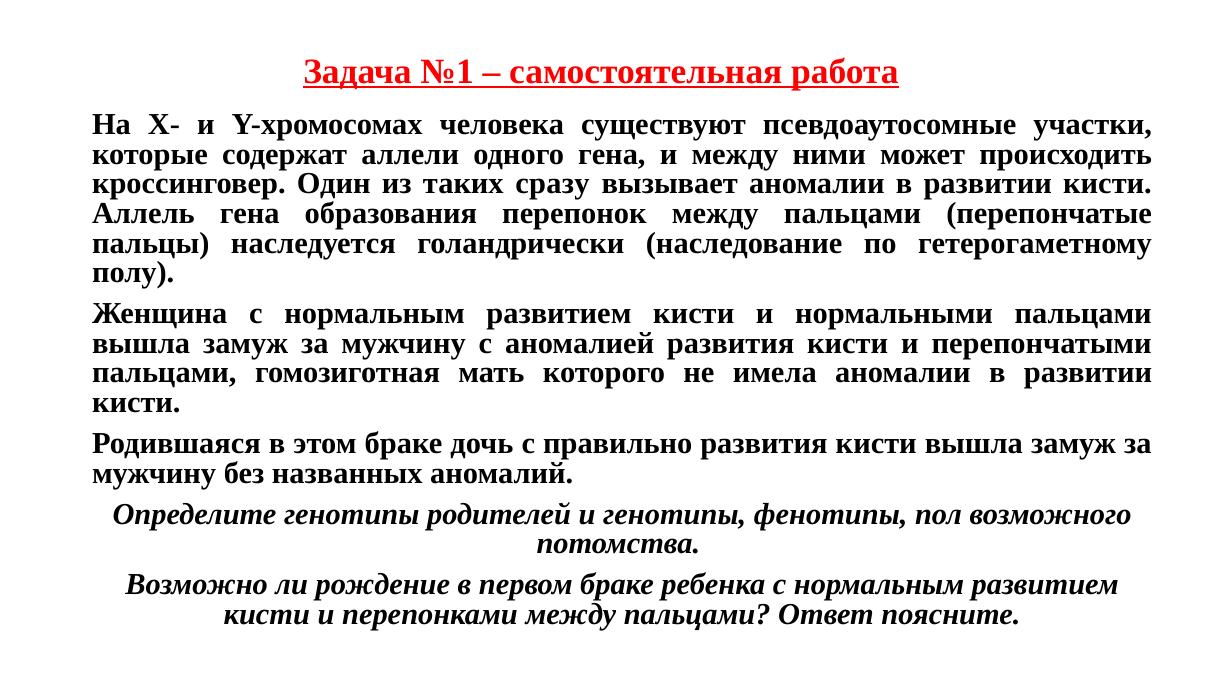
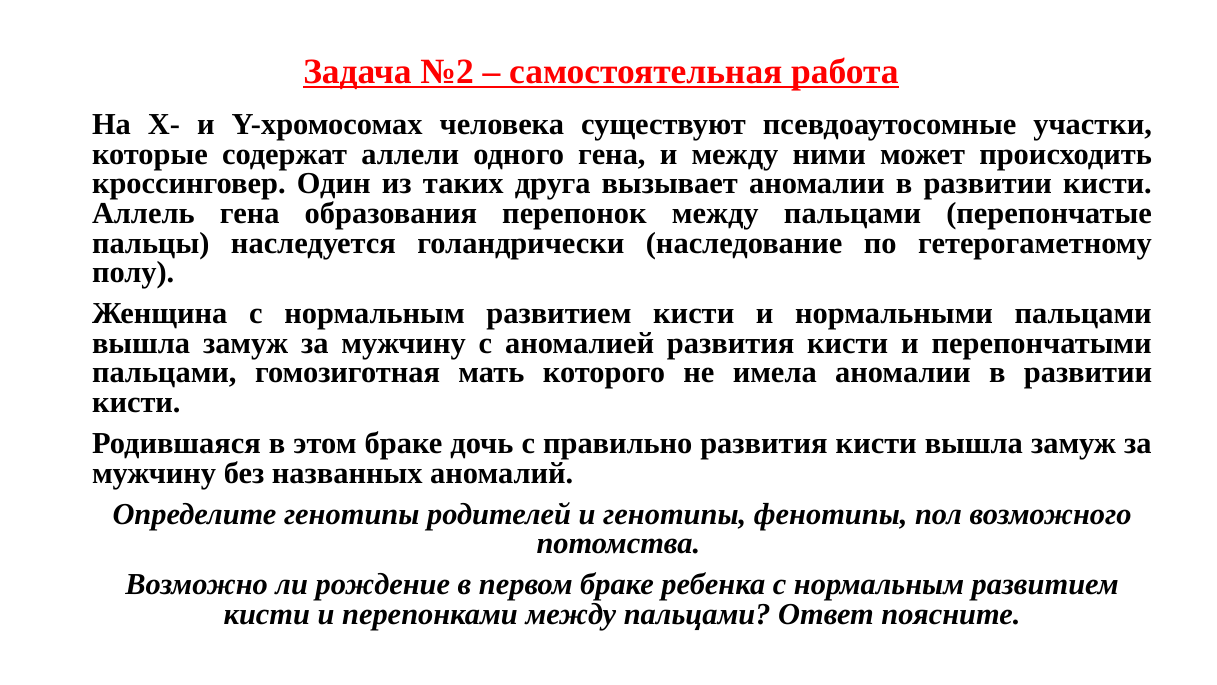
№1: №1 -> №2
сразу: сразу -> друга
